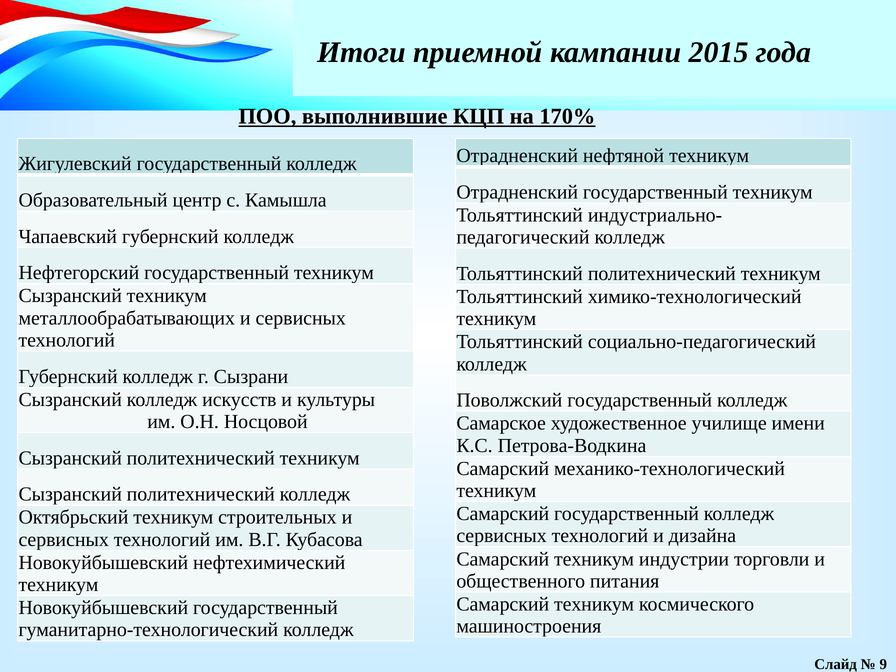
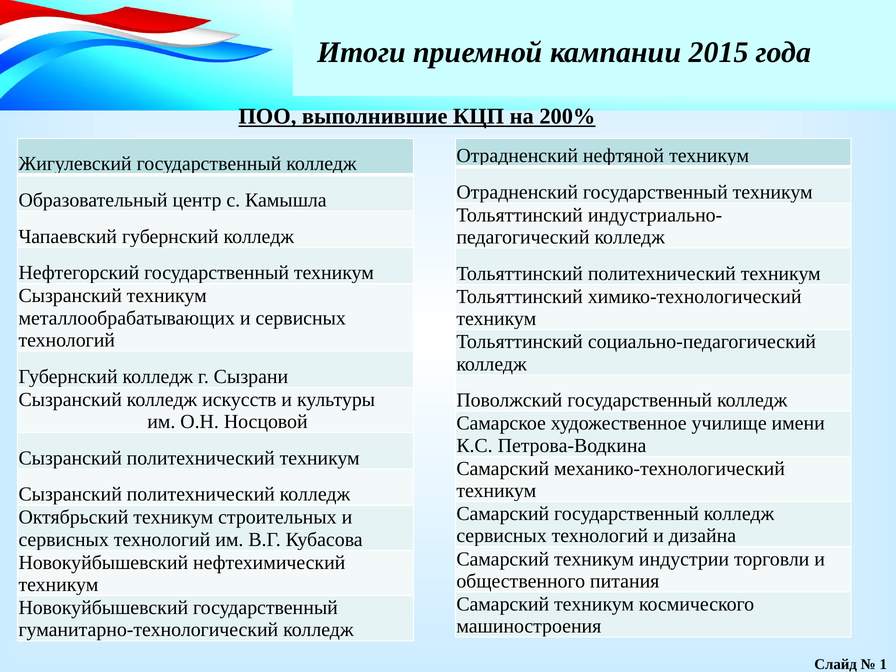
170%: 170% -> 200%
9: 9 -> 1
